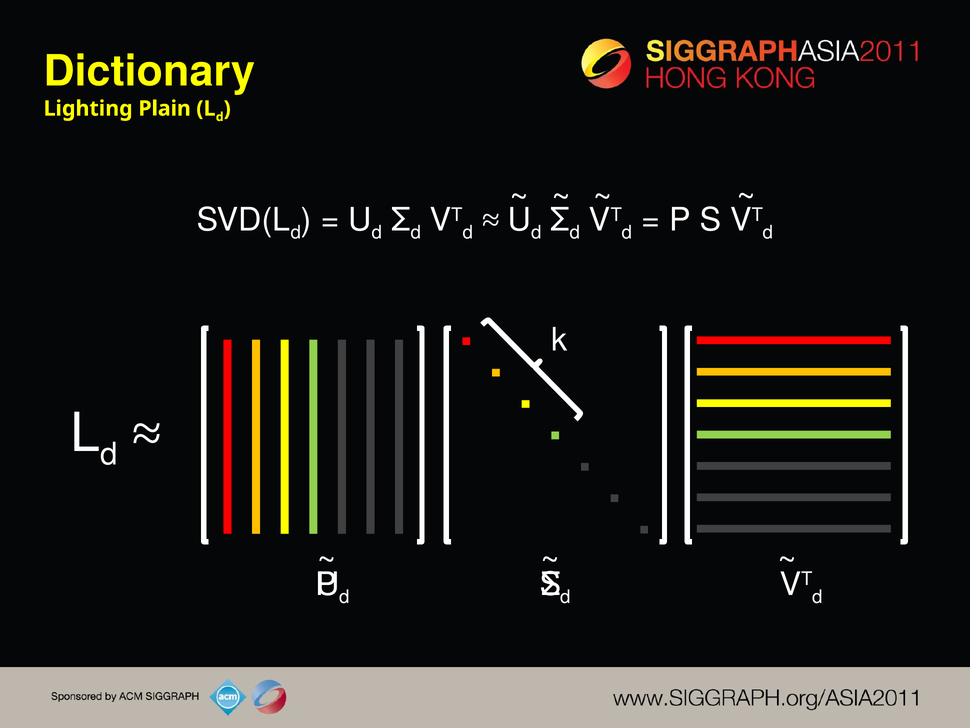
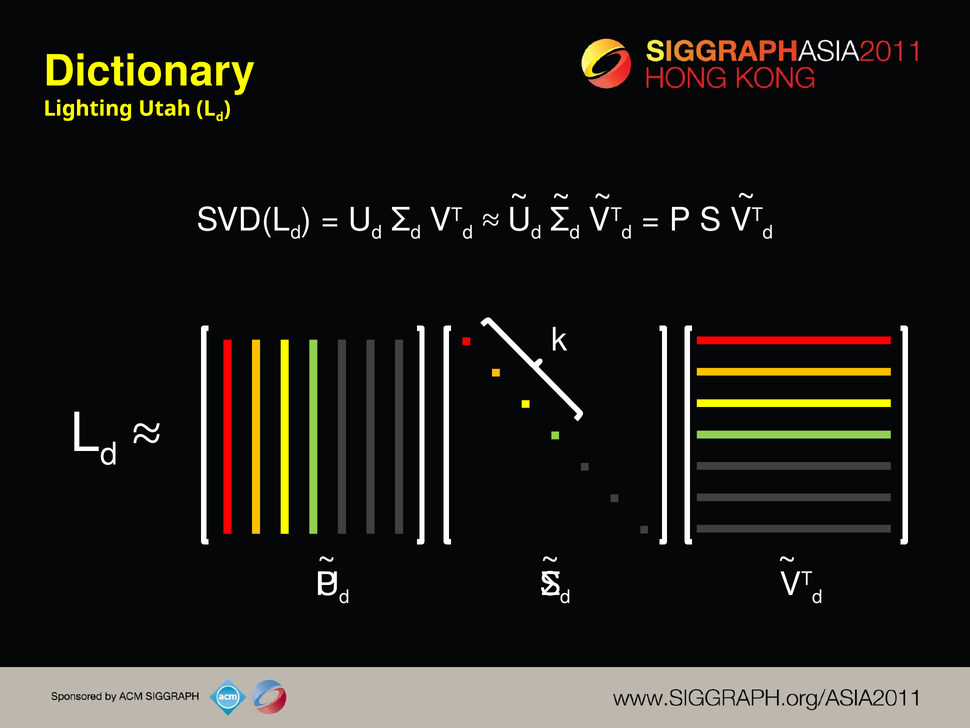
Plain: Plain -> Utah
